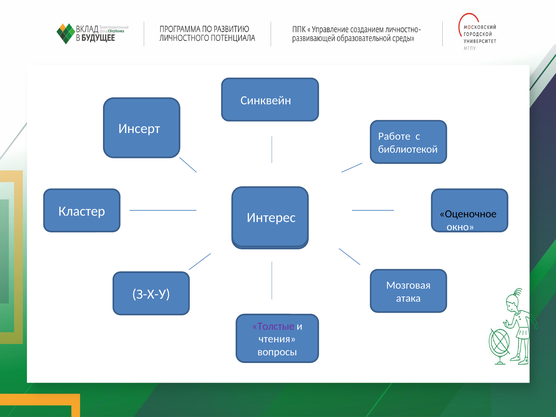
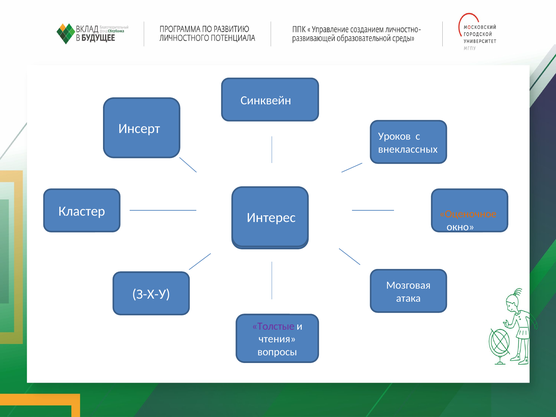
Работе: Работе -> Уроков
библиотекой: библиотекой -> внеклассных
Оценочное colour: black -> orange
